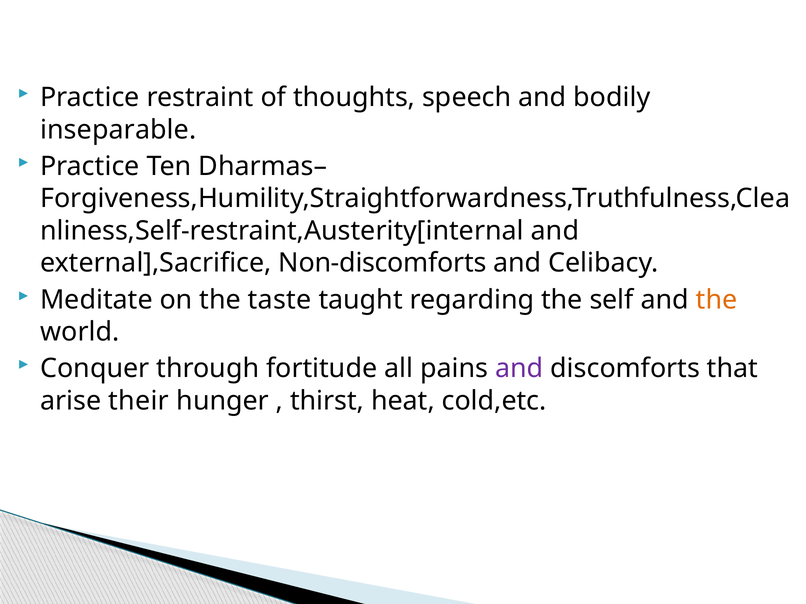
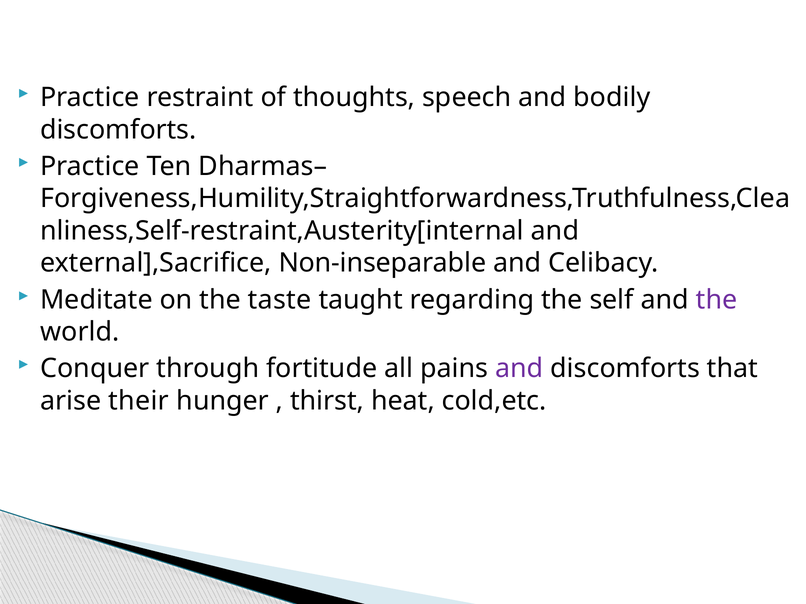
inseparable at (118, 130): inseparable -> discomforts
Non-discomforts: Non-discomforts -> Non-inseparable
the at (717, 300) colour: orange -> purple
